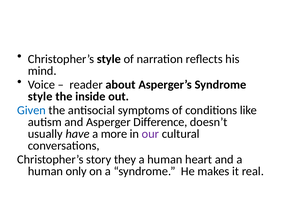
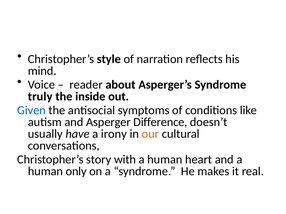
style at (40, 97): style -> truly
more: more -> irony
our colour: purple -> orange
they: they -> with
